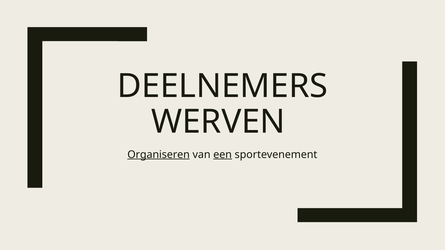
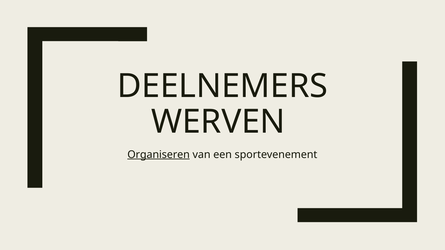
een underline: present -> none
